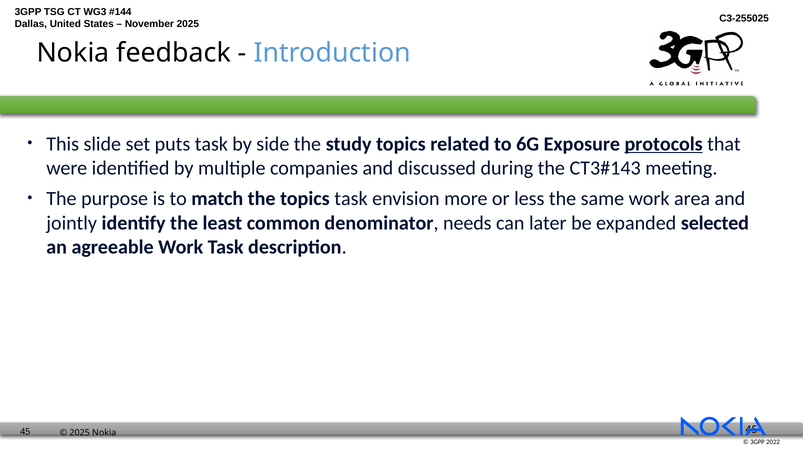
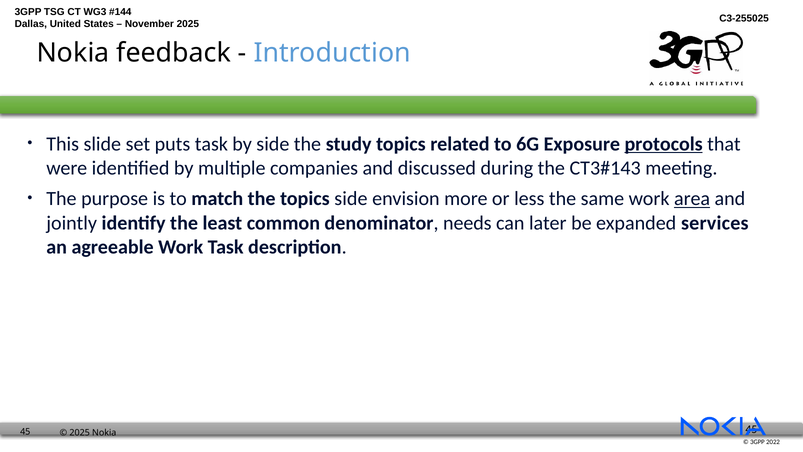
topics task: task -> side
area underline: none -> present
selected: selected -> services
